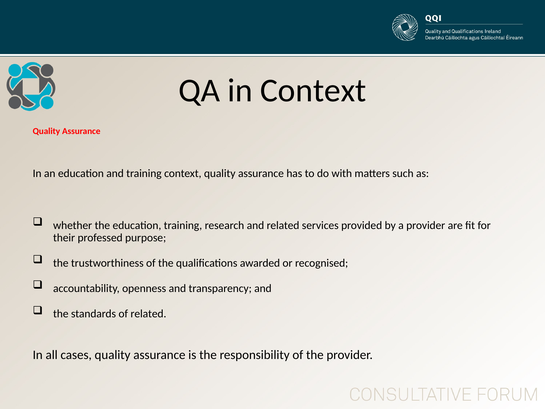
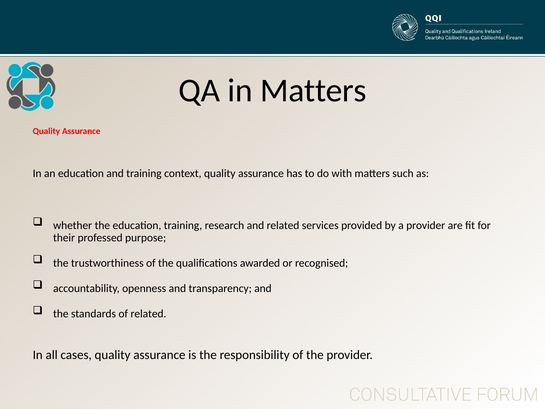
in Context: Context -> Matters
